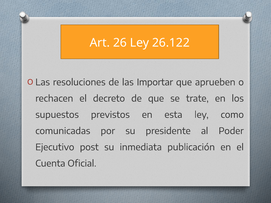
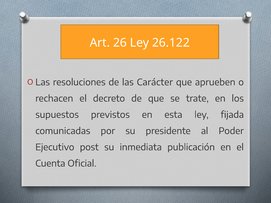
Importar: Importar -> Carácter
como: como -> fijada
